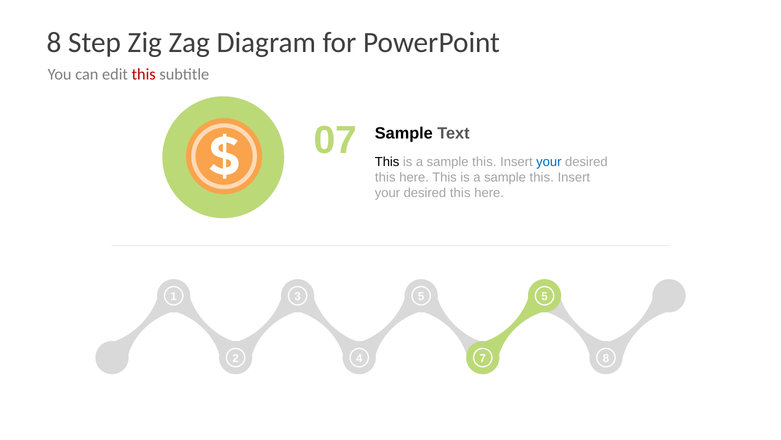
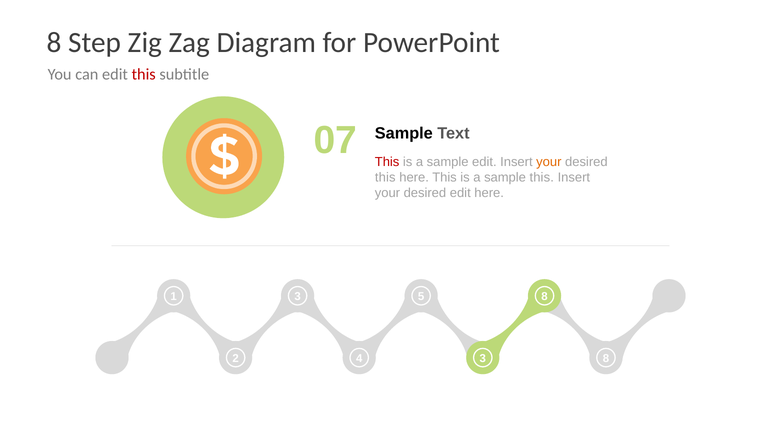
This at (387, 162) colour: black -> red
this at (484, 162): this -> edit
your at (549, 162) colour: blue -> orange
this at (460, 193): this -> edit
5 5: 5 -> 8
4 7: 7 -> 3
